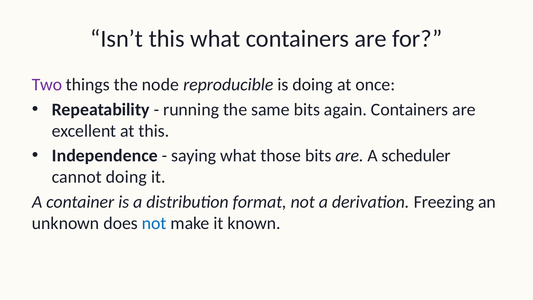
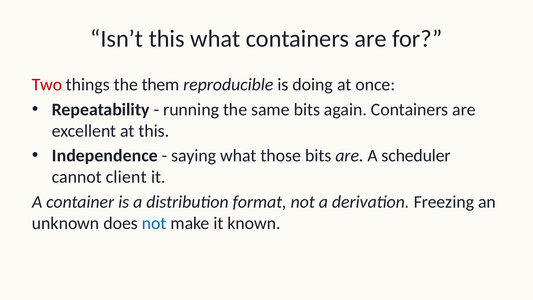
Two colour: purple -> red
node: node -> them
cannot doing: doing -> client
